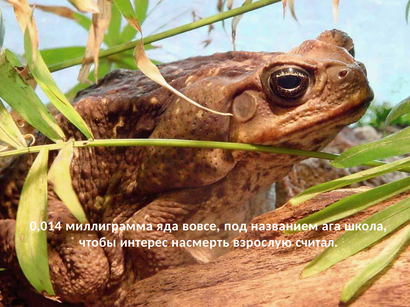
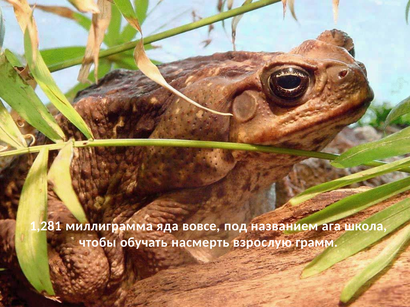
0,014: 0,014 -> 1,281
интерес: интерес -> обучать
считал: считал -> грамм
